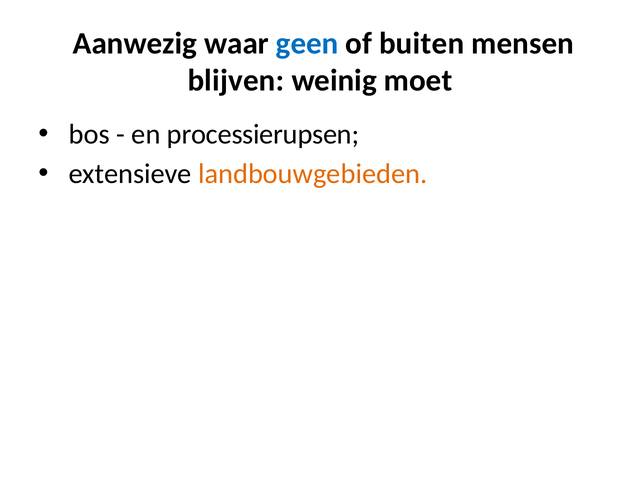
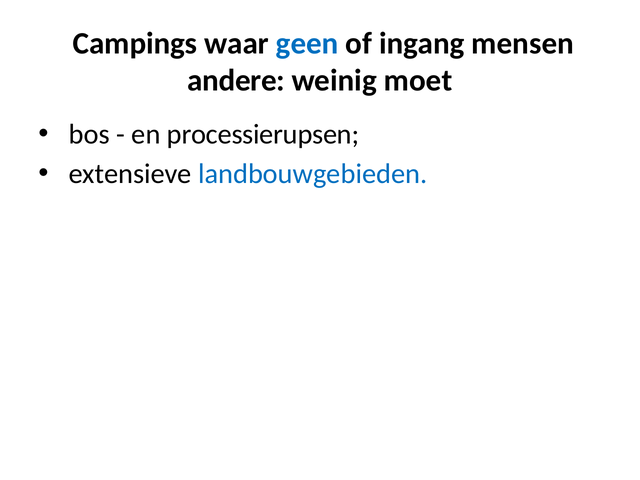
Aanwezig: Aanwezig -> Campings
buiten: buiten -> ingang
blijven: blijven -> andere
landbouwgebieden colour: orange -> blue
